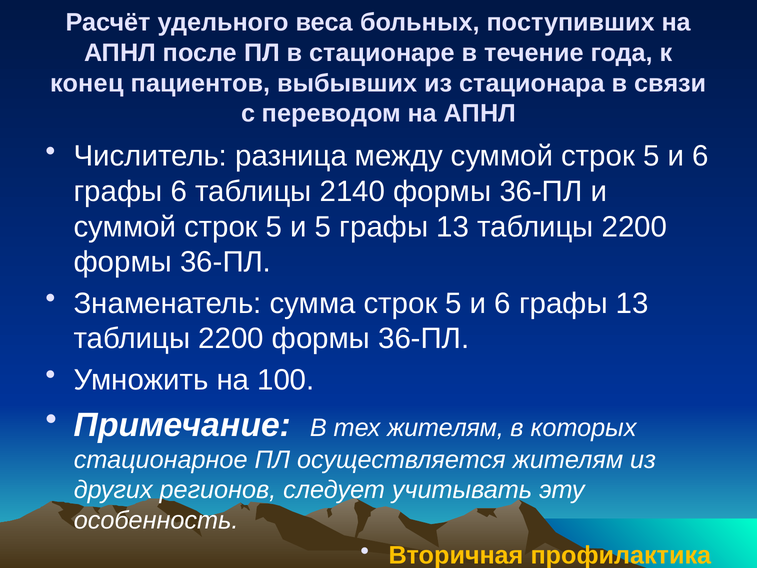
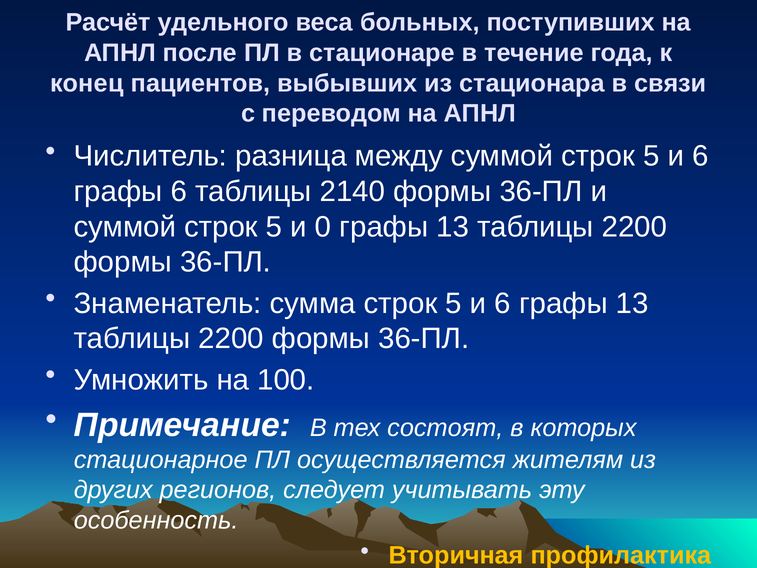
и 5: 5 -> 0
тех жителям: жителям -> состоят
